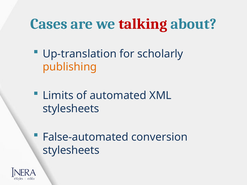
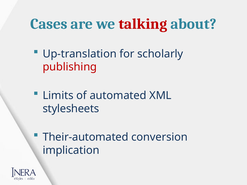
publishing colour: orange -> red
False-automated: False-automated -> Their-automated
stylesheets at (71, 151): stylesheets -> implication
